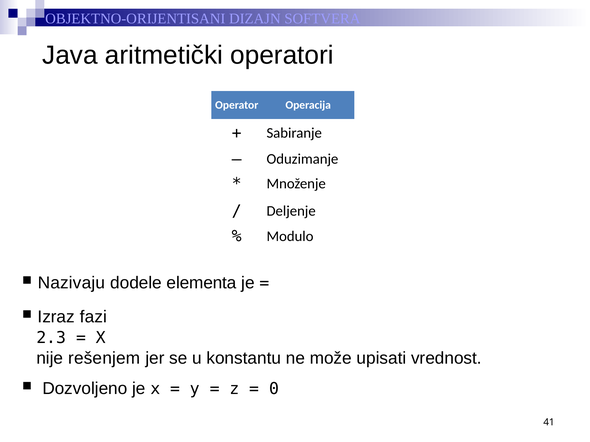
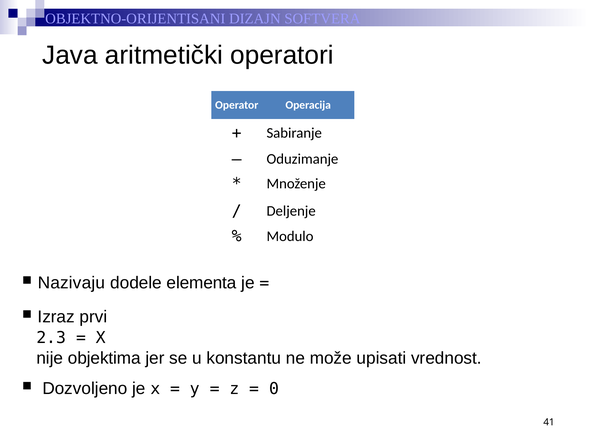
fazi: fazi -> prvi
rešenjem: rešenjem -> objektima
